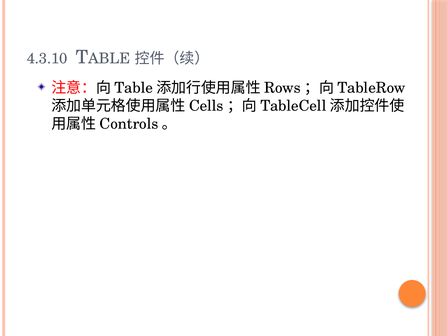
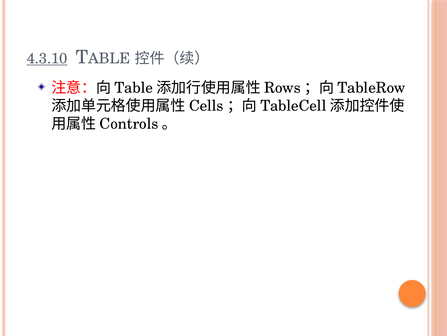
4.3.10 underline: none -> present
